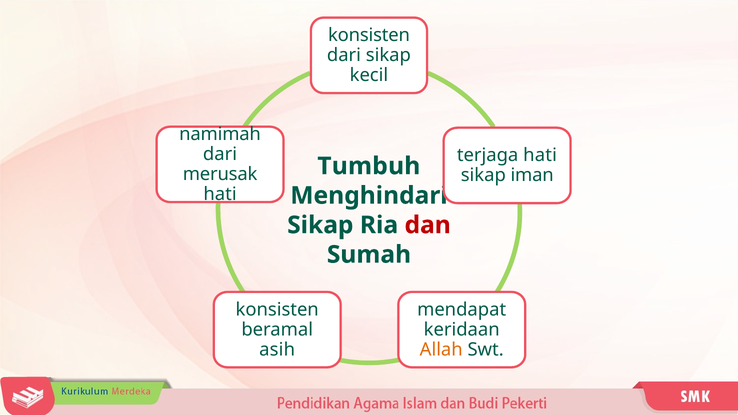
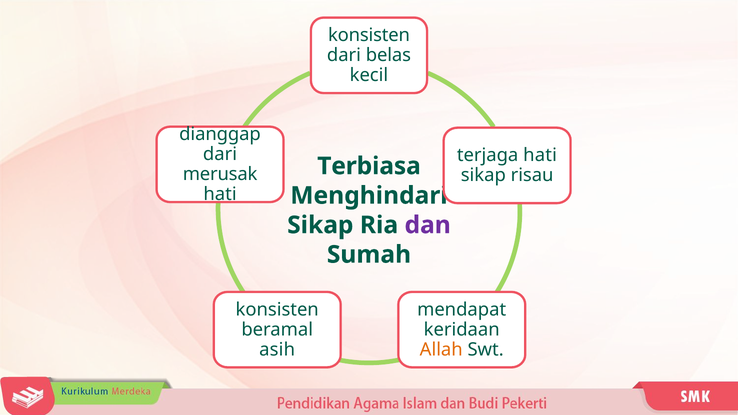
dari sikap: sikap -> belas
namimah: namimah -> dianggap
Tumbuh: Tumbuh -> Terbiasa
iman: iman -> risau
dan colour: red -> purple
